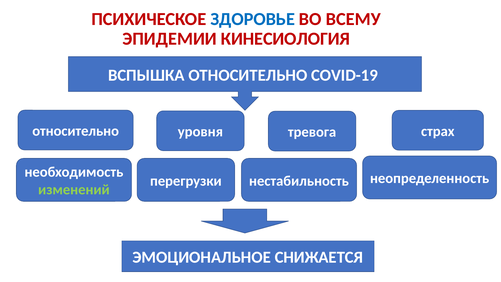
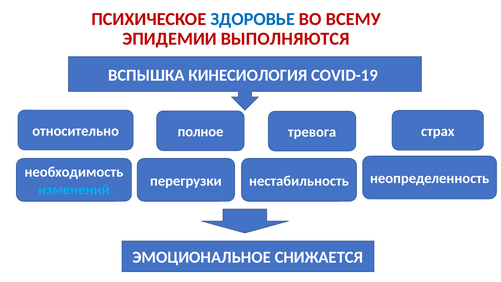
КИНЕСИОЛОГИЯ: КИНЕСИОЛОГИЯ -> ВЫПОЛНЯЮТСЯ
ВСПЫШКА ОТНОСИТЕЛЬНО: ОТНОСИТЕЛЬНО -> КИНЕСИОЛОГИЯ
уровня: уровня -> полное
изменений colour: light green -> light blue
